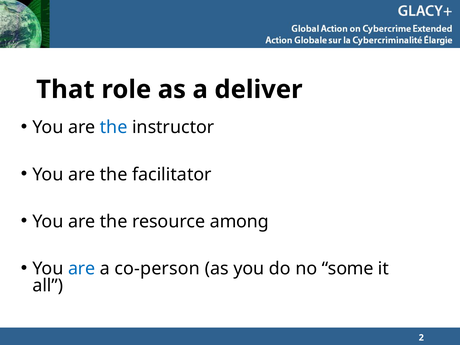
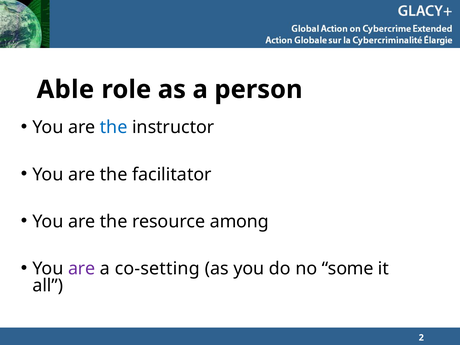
That: That -> Able
deliver: deliver -> person
are at (82, 269) colour: blue -> purple
co-person: co-person -> co-setting
